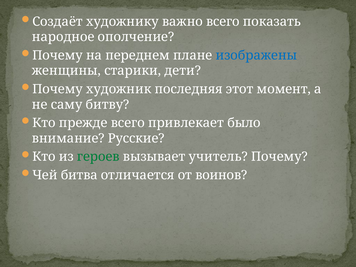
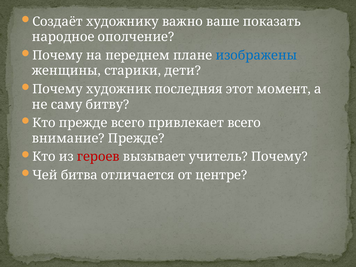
важно всего: всего -> ваше
привлекает было: было -> всего
внимание Русские: Русские -> Прежде
героев colour: green -> red
воинов: воинов -> центре
